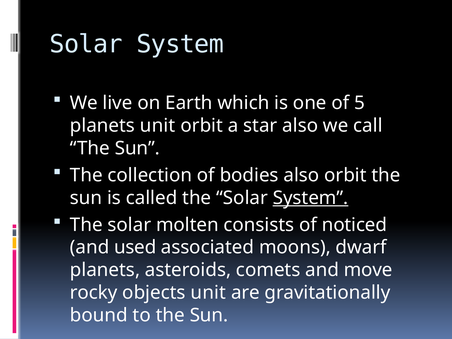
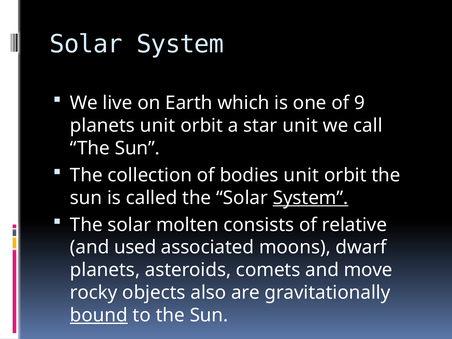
5: 5 -> 9
star also: also -> unit
bodies also: also -> unit
noticed: noticed -> relative
objects unit: unit -> also
bound underline: none -> present
